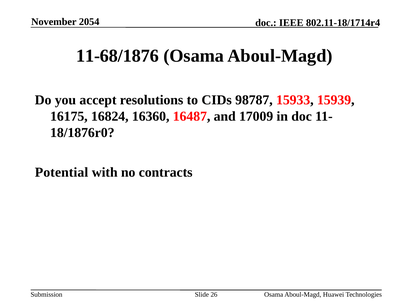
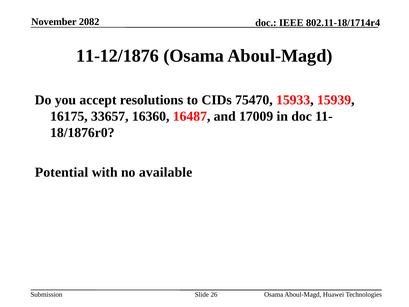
2054: 2054 -> 2082
11-68/1876: 11-68/1876 -> 11-12/1876
98787: 98787 -> 75470
16824: 16824 -> 33657
contracts: contracts -> available
